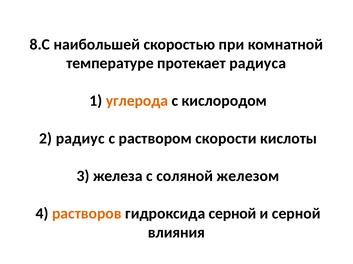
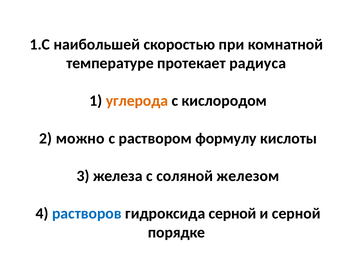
8.С: 8.С -> 1.С
радиус: радиус -> можно
скорости: скорости -> формулу
растворов colour: orange -> blue
влияния: влияния -> порядке
